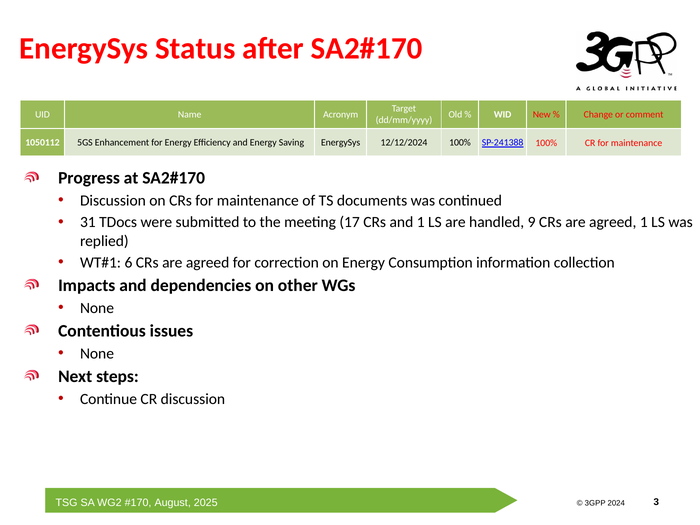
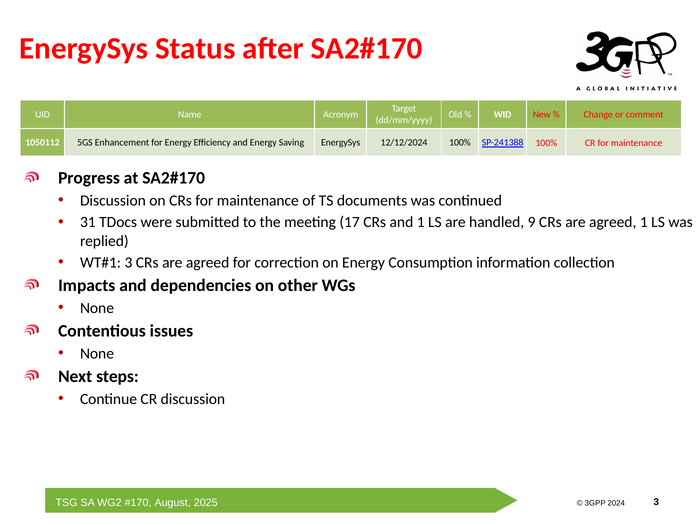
6 at (128, 263): 6 -> 3
